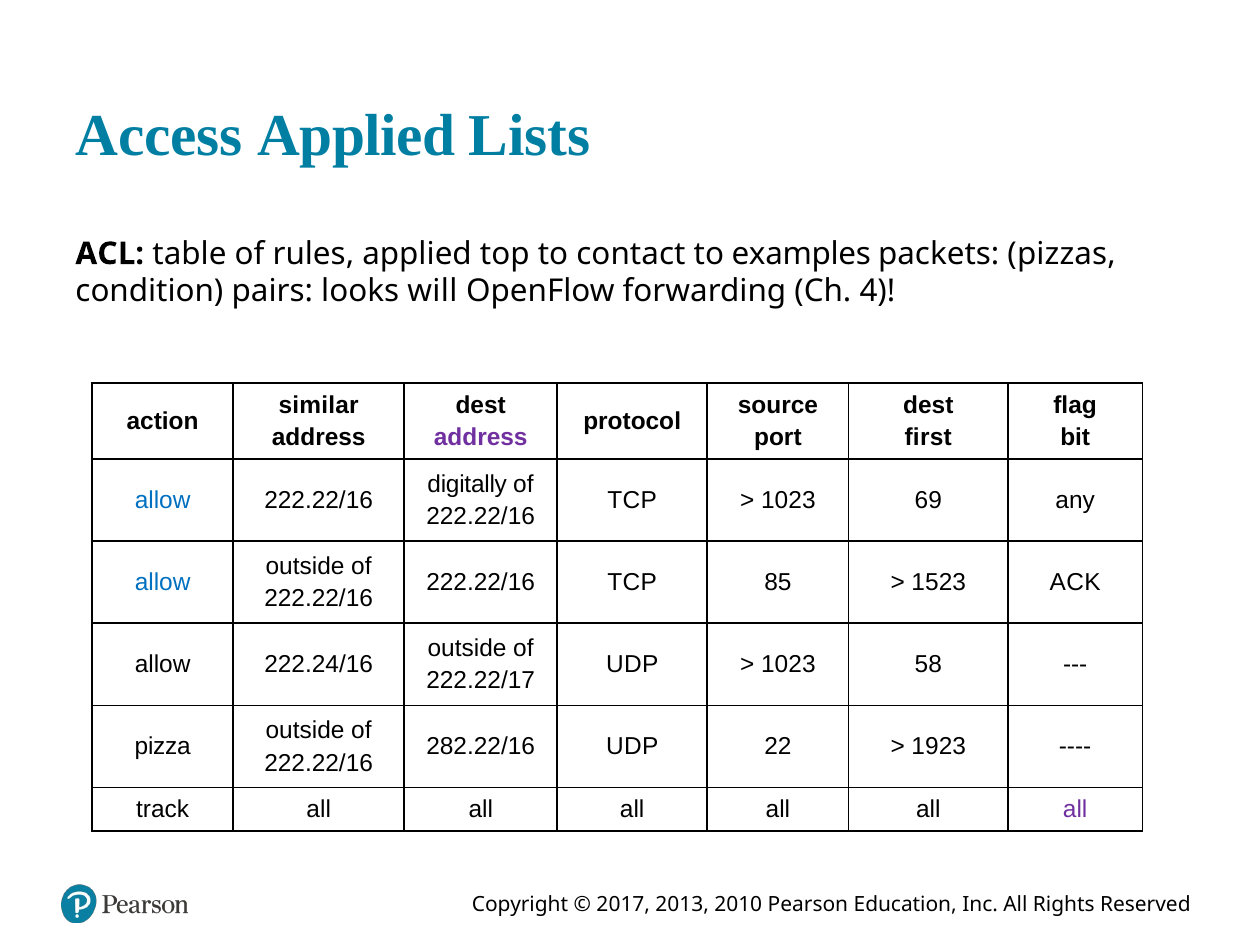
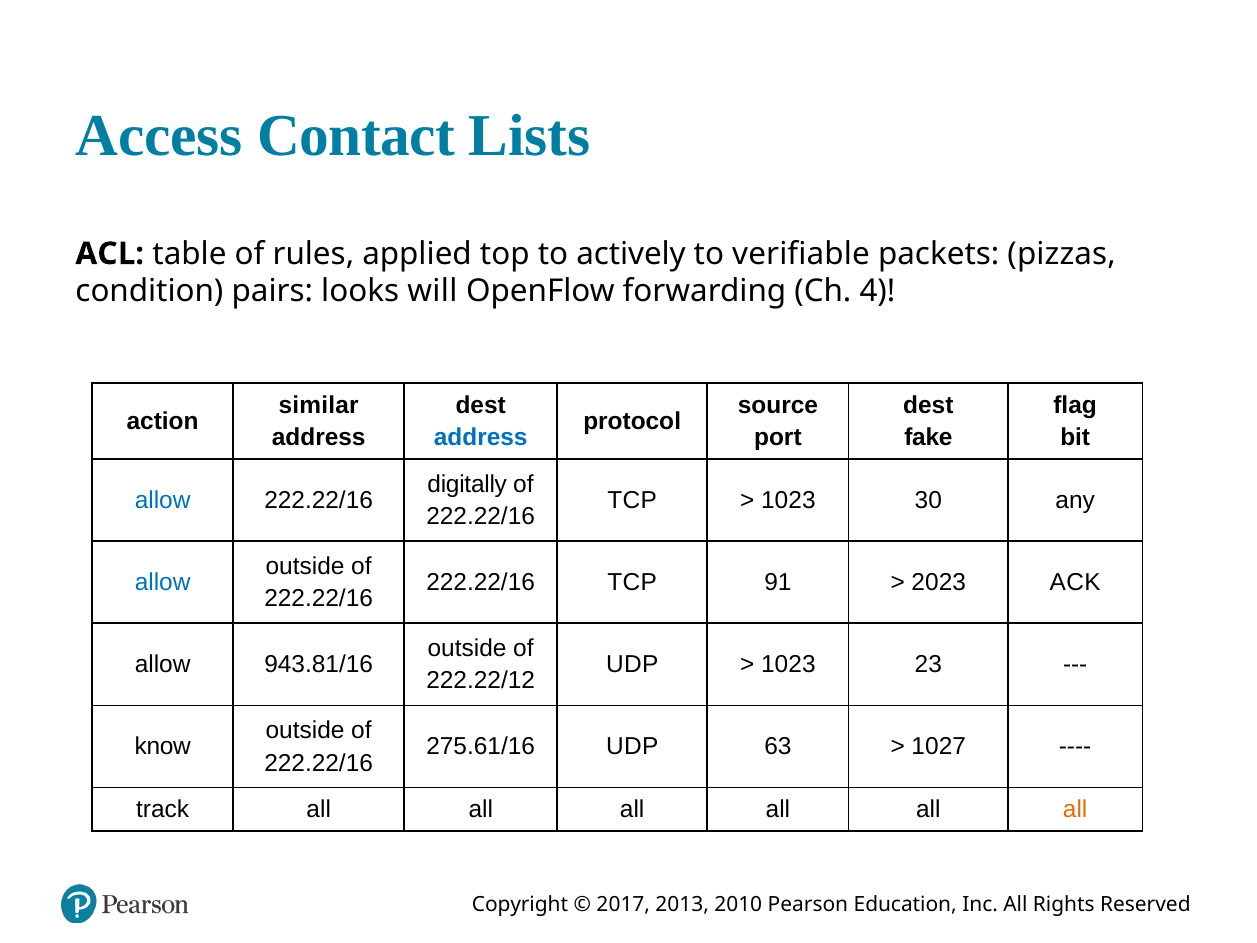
Access Applied: Applied -> Contact
contact: contact -> actively
examples: examples -> verifiable
address at (481, 437) colour: purple -> blue
first: first -> fake
69: 69 -> 30
85: 85 -> 91
1523: 1523 -> 2023
222.24/16: 222.24/16 -> 943.81/16
58: 58 -> 23
222.22/17: 222.22/17 -> 222.22/12
pizza: pizza -> know
282.22/16: 282.22/16 -> 275.61/16
22: 22 -> 63
1923: 1923 -> 1027
all at (1075, 809) colour: purple -> orange
